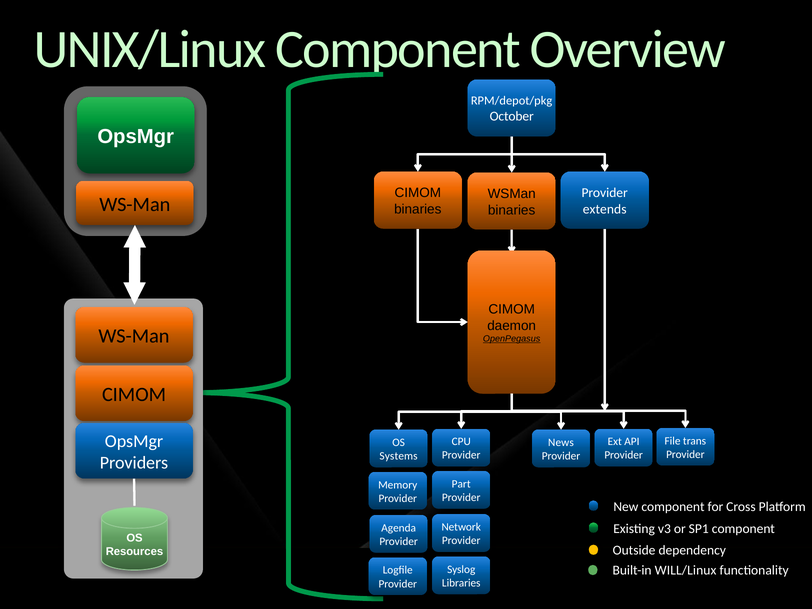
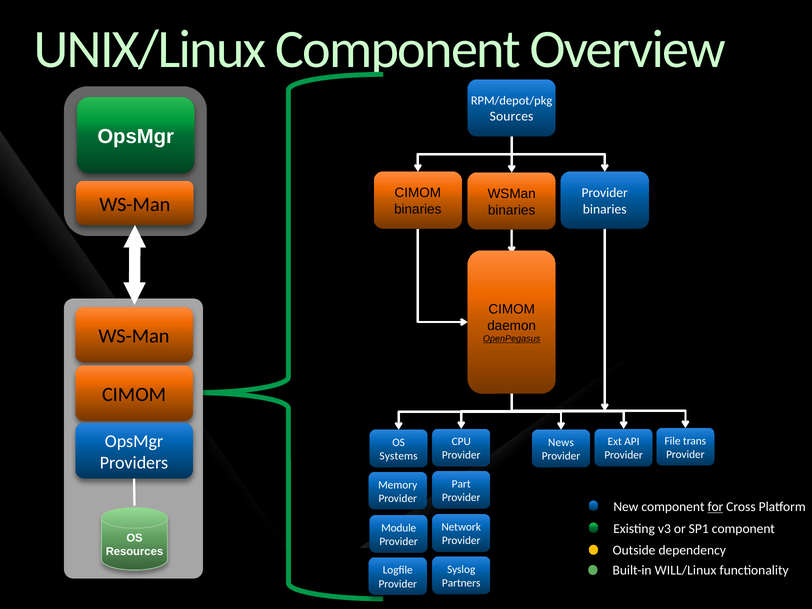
October: October -> Sources
extends at (605, 209): extends -> binaries
for underline: none -> present
Agenda: Agenda -> Module
Libraries: Libraries -> Partners
